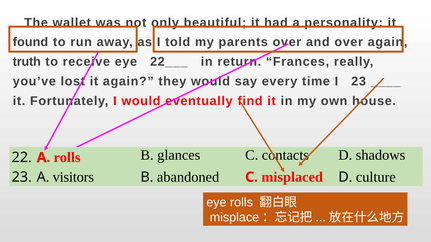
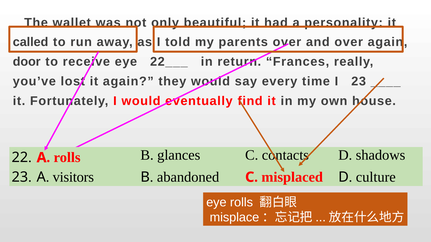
found: found -> called
truth: truth -> door
